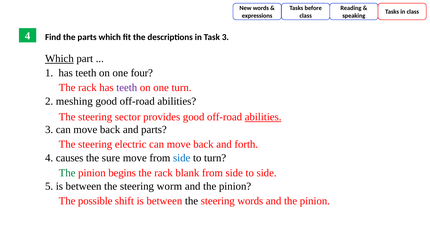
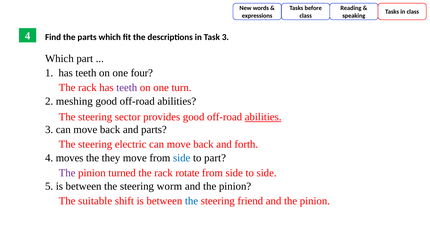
Which at (59, 59) underline: present -> none
causes: causes -> moves
sure: sure -> they
to turn: turn -> part
The at (67, 173) colour: green -> purple
begins: begins -> turned
blank: blank -> rotate
possible: possible -> suitable
the at (192, 201) colour: black -> blue
steering words: words -> friend
